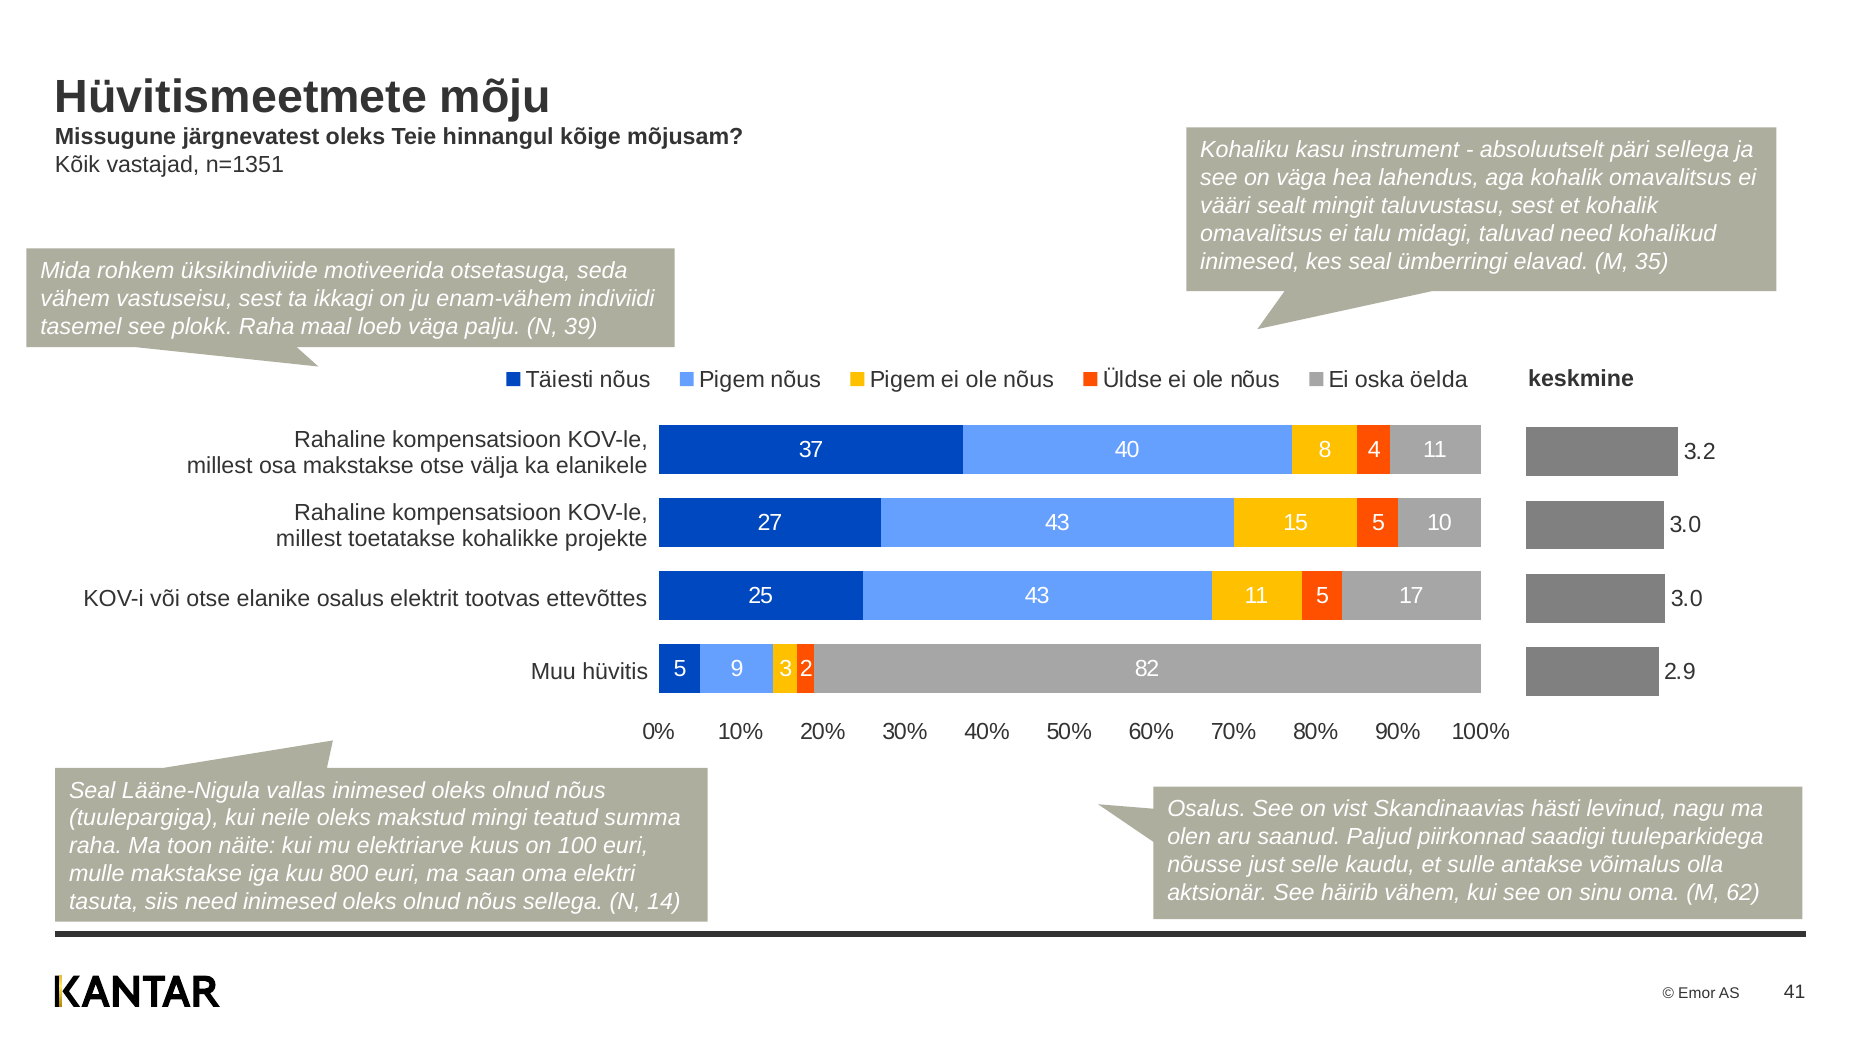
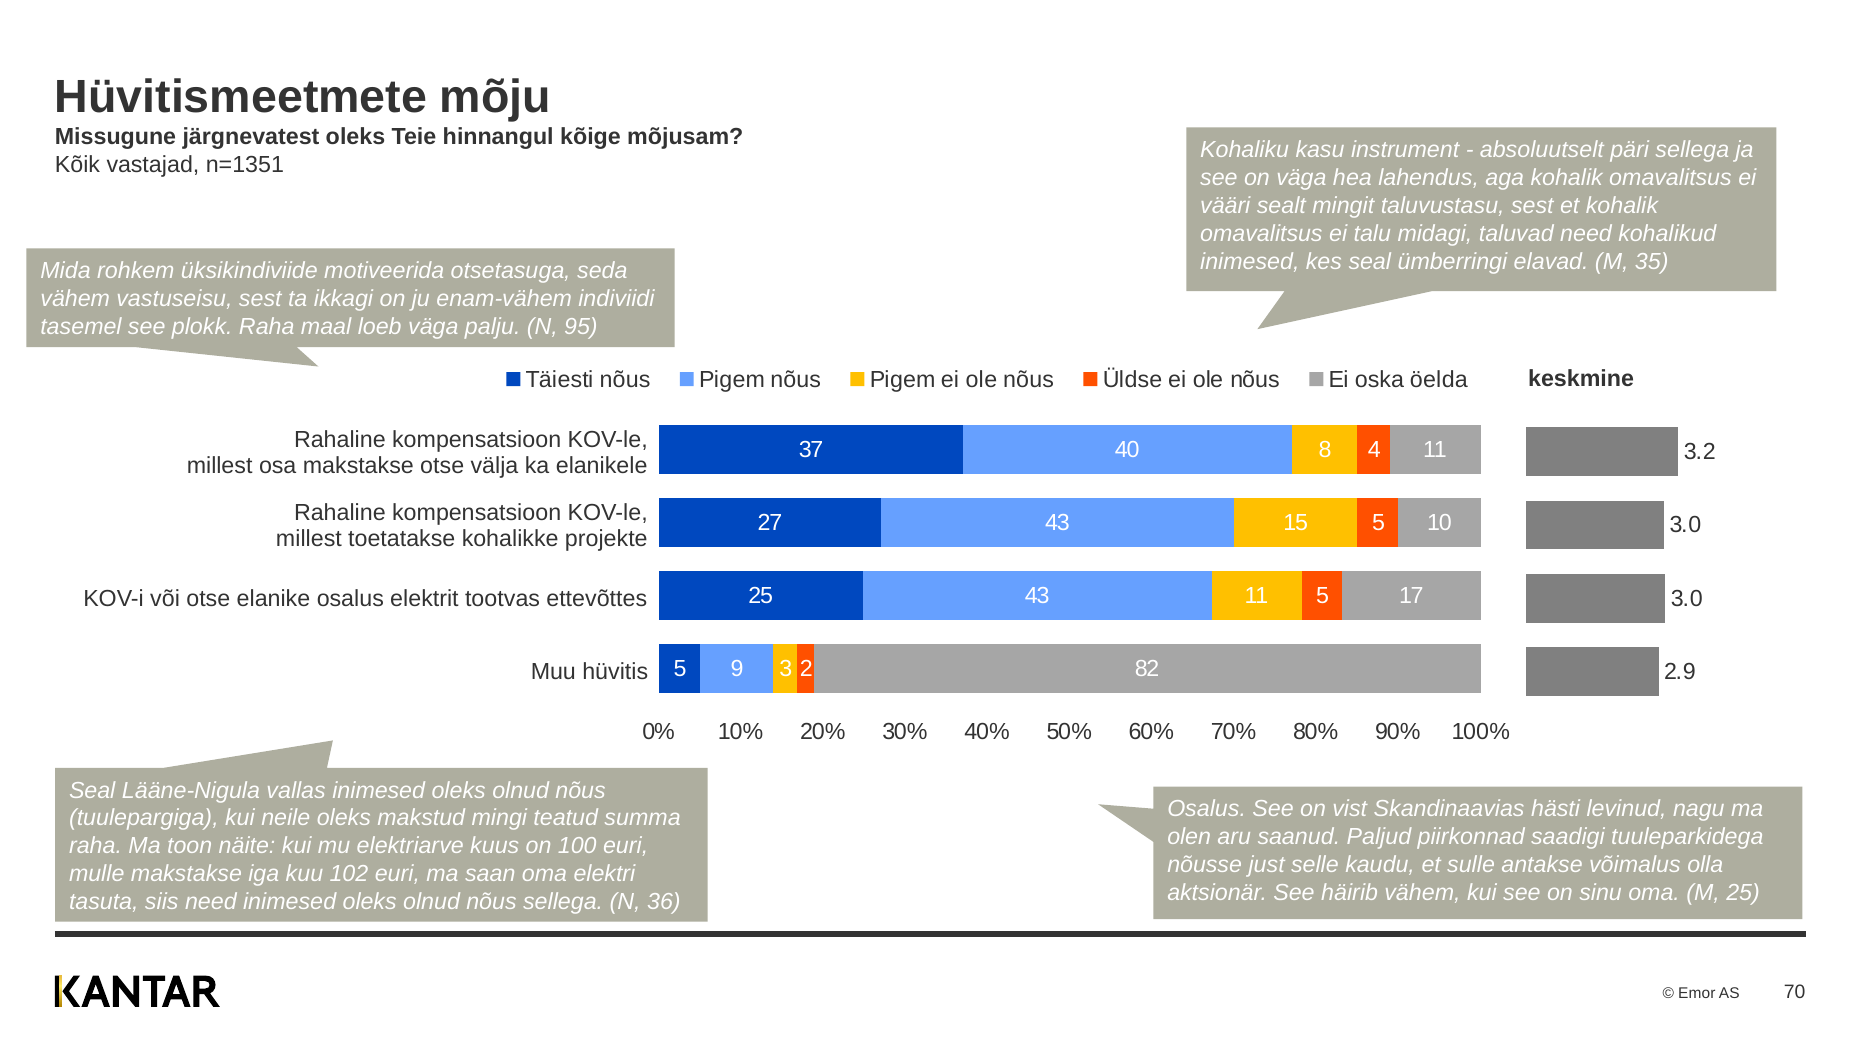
39: 39 -> 95
800: 800 -> 102
M 62: 62 -> 25
14: 14 -> 36
41: 41 -> 70
